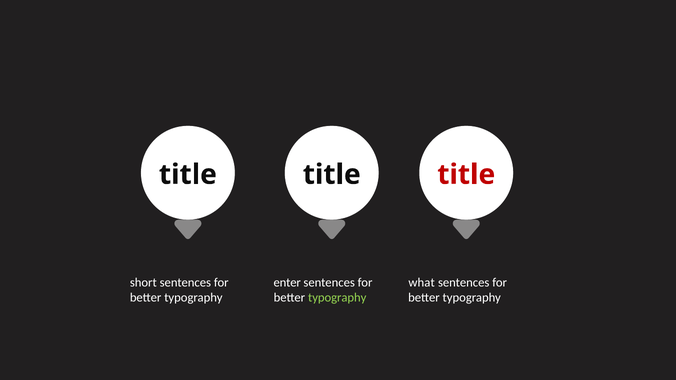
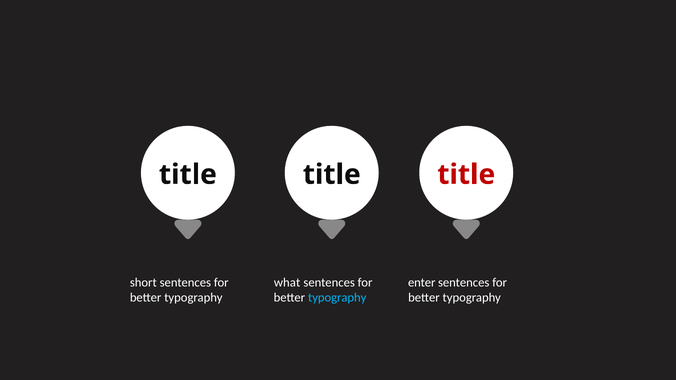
enter: enter -> what
what: what -> enter
typography at (337, 298) colour: light green -> light blue
